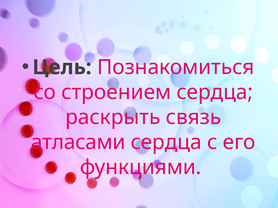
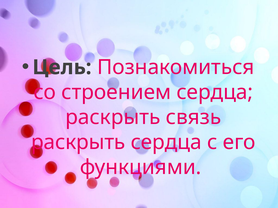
атласами at (78, 143): атласами -> раскрыть
